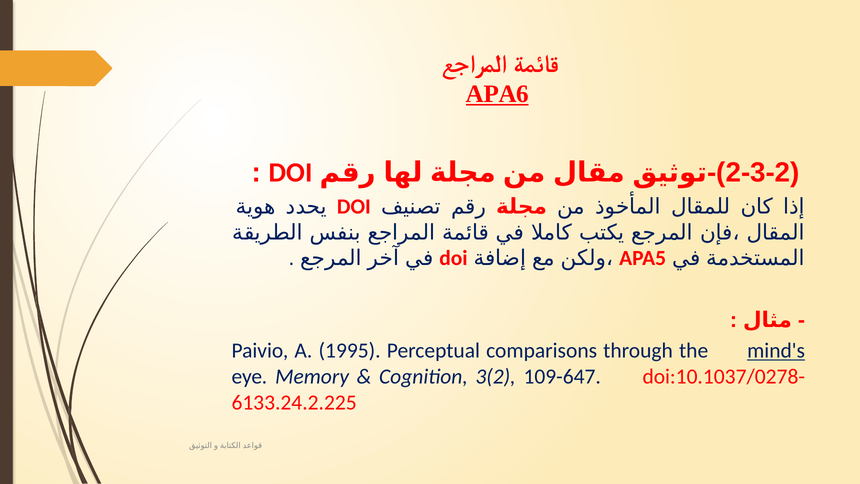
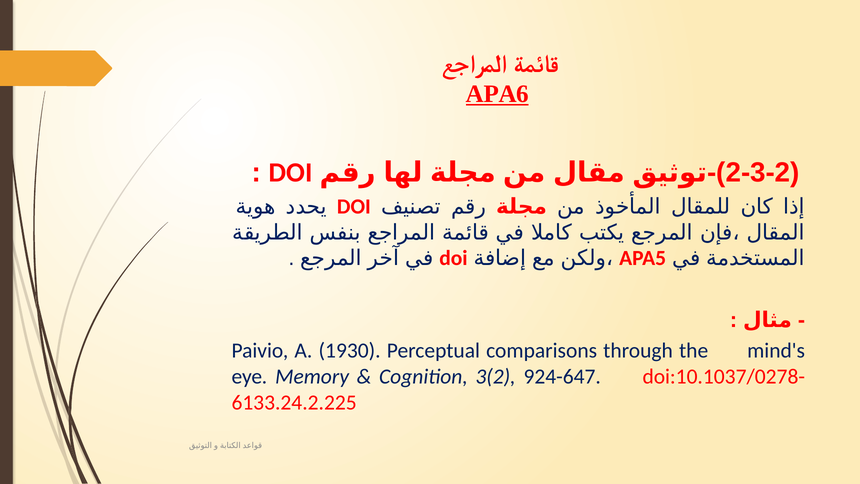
1995: 1995 -> 1930
mind's underline: present -> none
109-647: 109-647 -> 924-647
